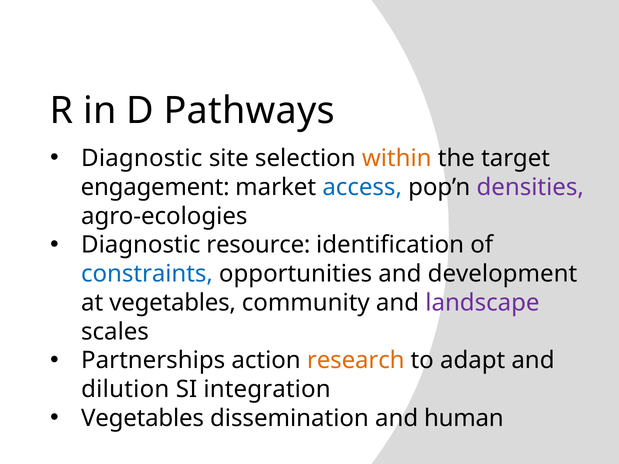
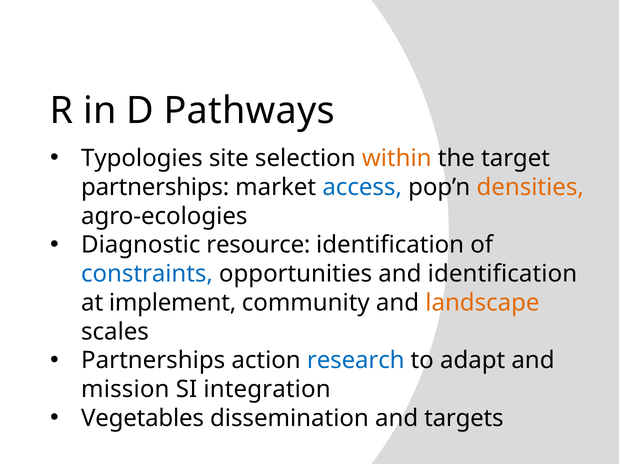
Diagnostic at (142, 158): Diagnostic -> Typologies
engagement at (155, 187): engagement -> partnerships
densities colour: purple -> orange
and development: development -> identification
at vegetables: vegetables -> implement
landscape colour: purple -> orange
research colour: orange -> blue
dilution: dilution -> mission
human: human -> targets
